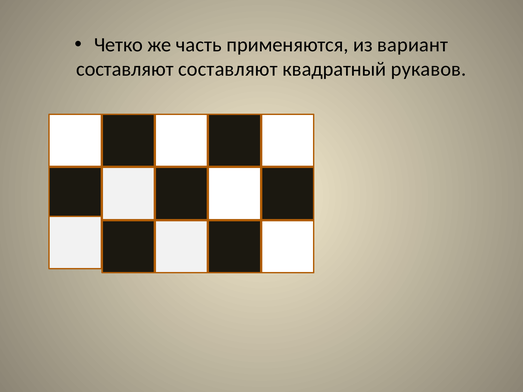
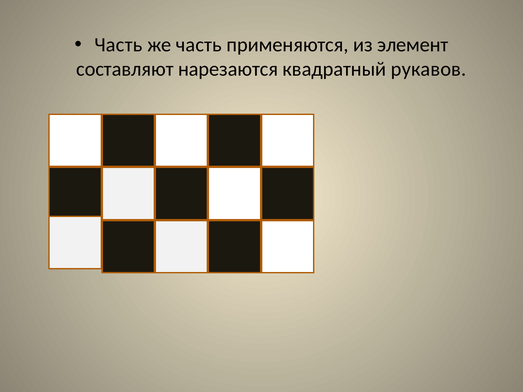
Четко at (119, 45): Четко -> Часть
вариант: вариант -> элемент
составляют составляют: составляют -> нарезаются
